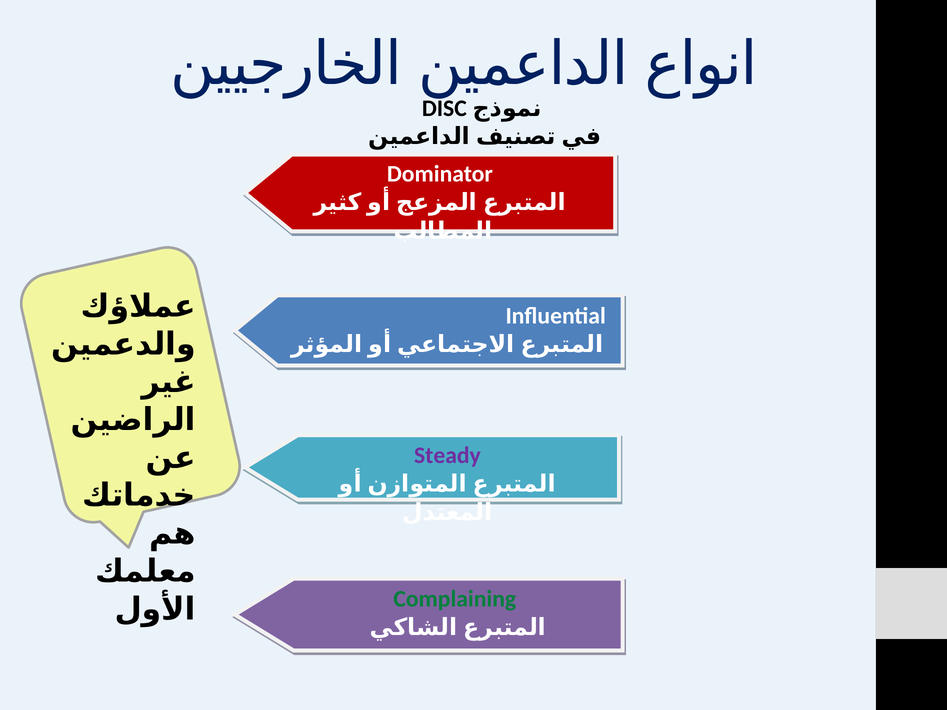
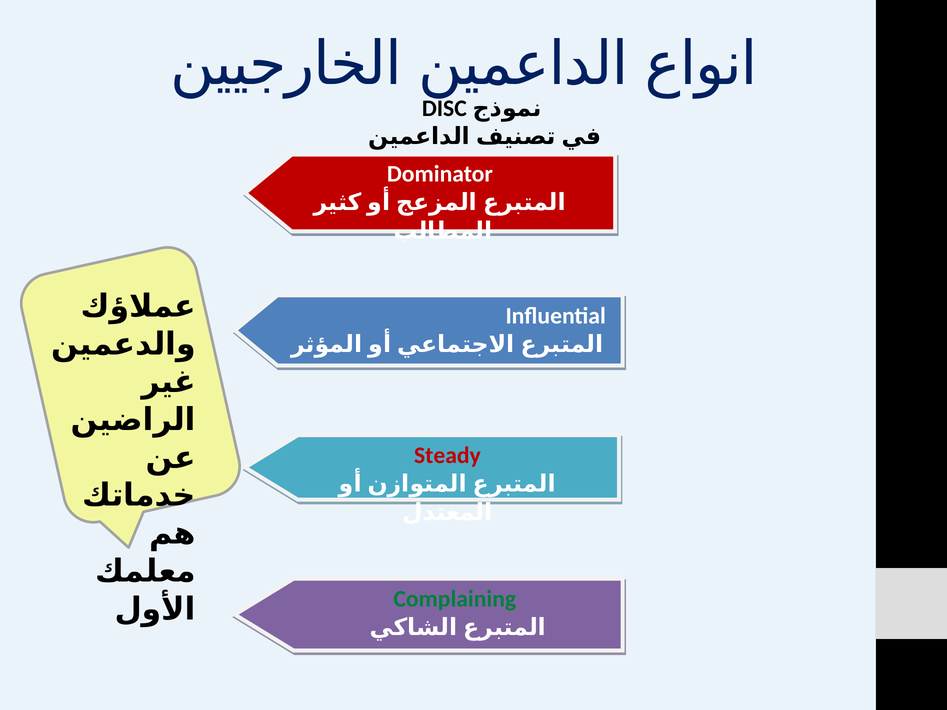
Steady colour: purple -> red
